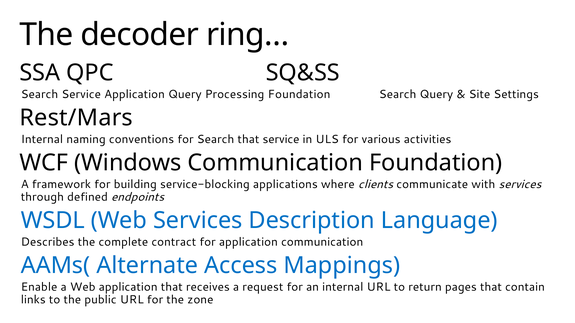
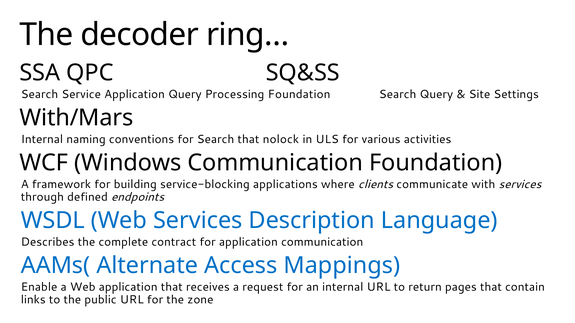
Rest/Mars: Rest/Mars -> With/Mars
that service: service -> nolock
